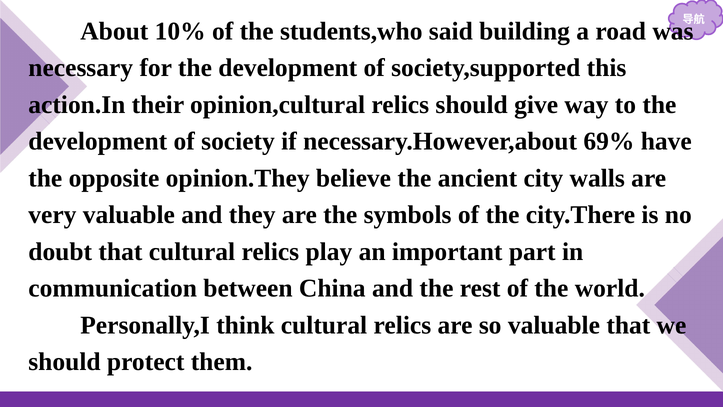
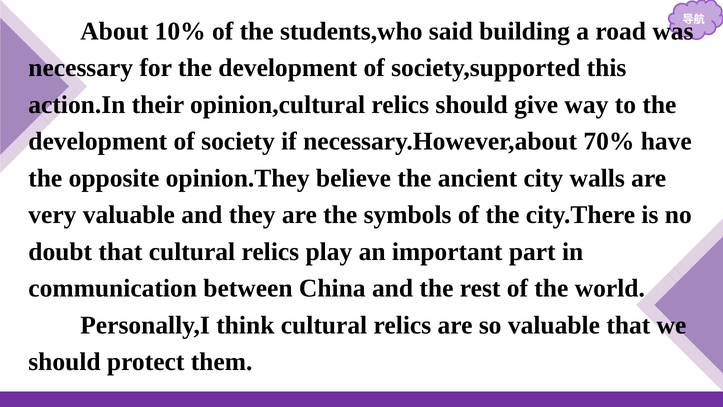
69%: 69% -> 70%
